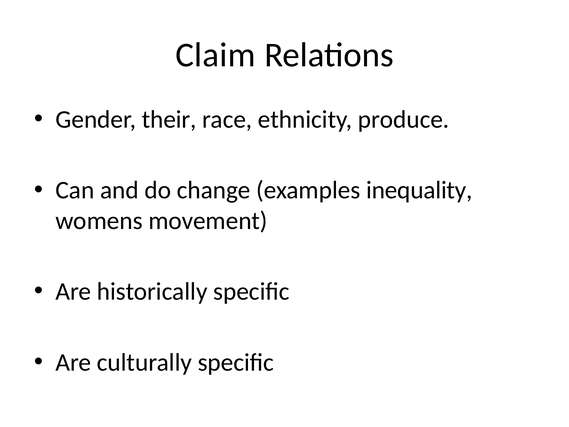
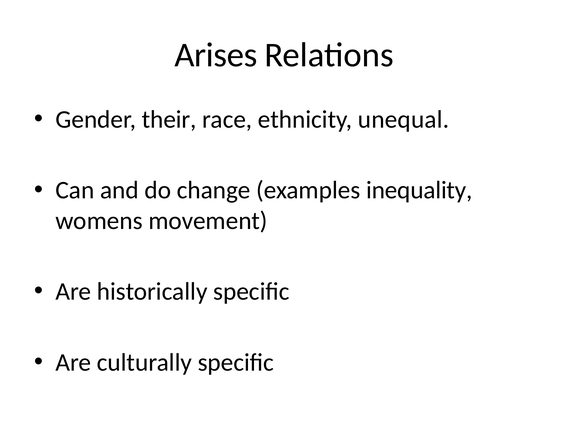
Claim: Claim -> Arises
produce: produce -> unequal
